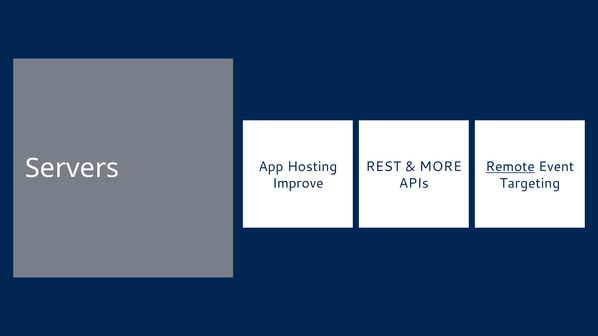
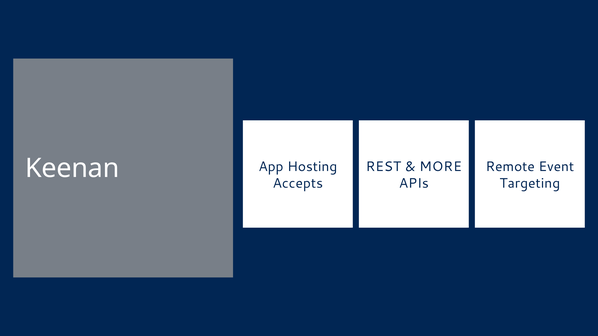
Servers: Servers -> Keenan
Remote underline: present -> none
Improve: Improve -> Accepts
